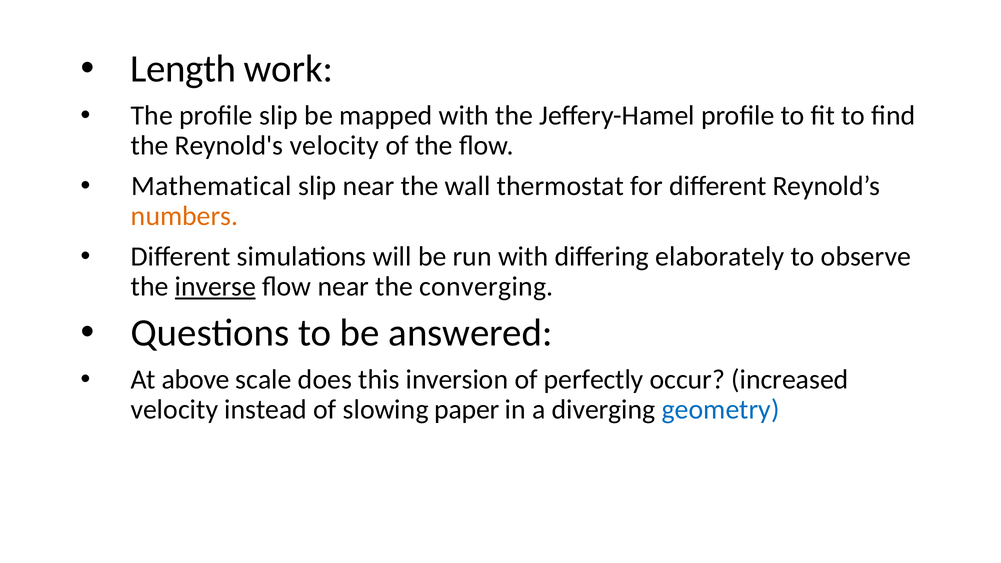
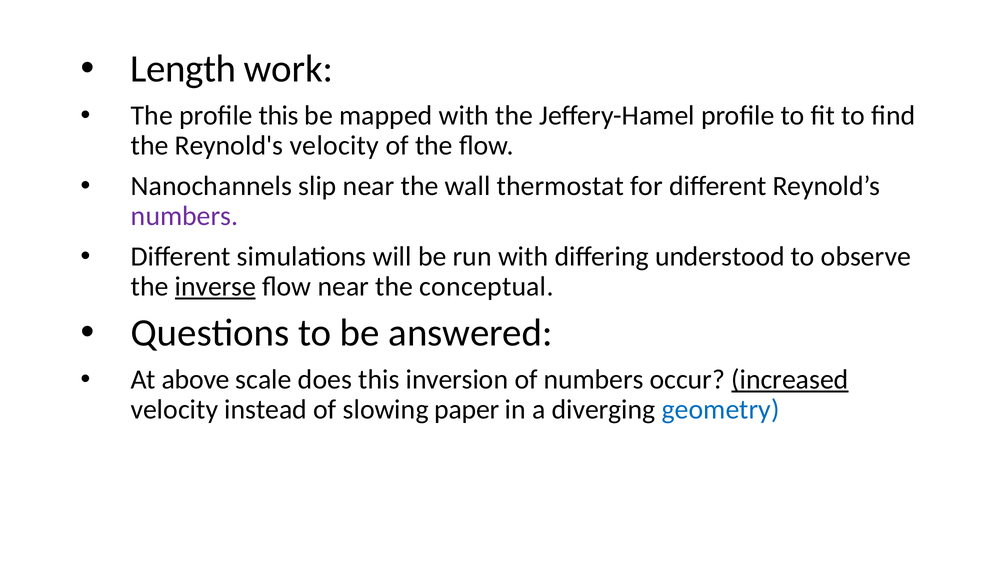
profile slip: slip -> this
Mathematical: Mathematical -> Nanochannels
numbers at (185, 216) colour: orange -> purple
elaborately: elaborately -> understood
converging: converging -> conceptual
of perfectly: perfectly -> numbers
increased underline: none -> present
